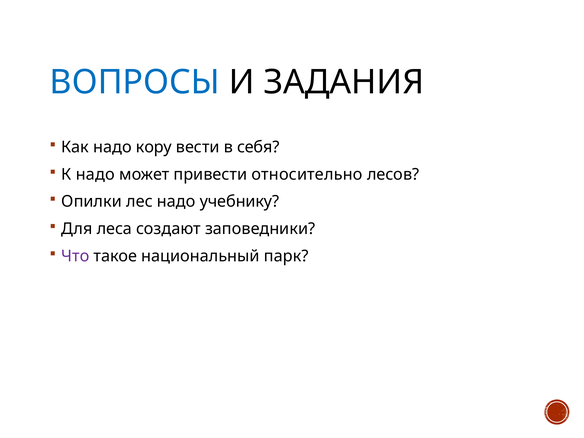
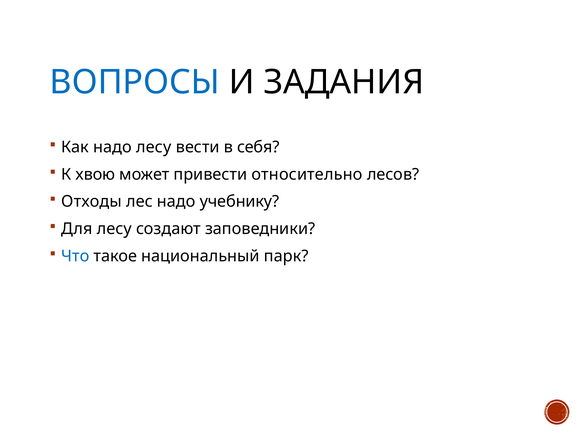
надо кору: кору -> лесу
К надо: надо -> хвою
Опилки: Опилки -> Отходы
Для леса: леса -> лесу
Что colour: purple -> blue
